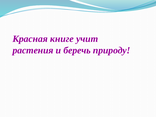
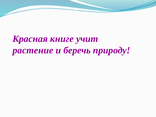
растения: растения -> растение
